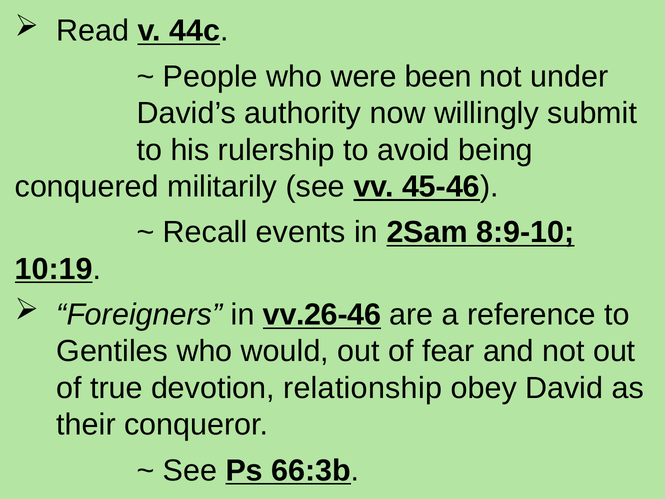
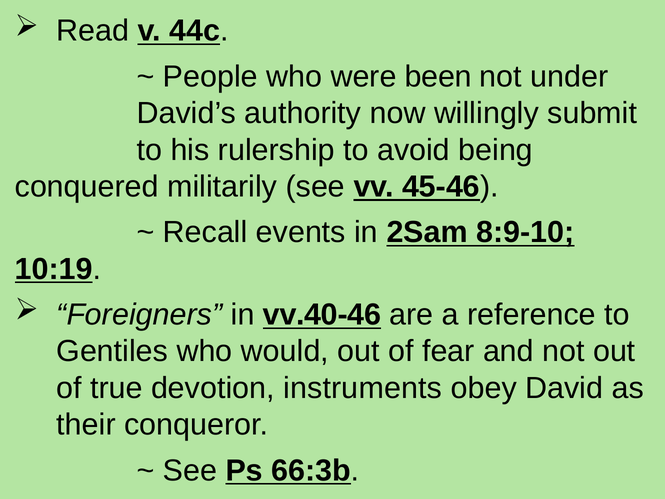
vv.26-46: vv.26-46 -> vv.40-46
relationship: relationship -> instruments
